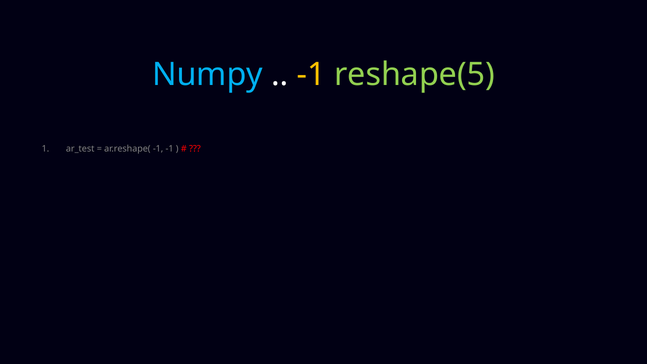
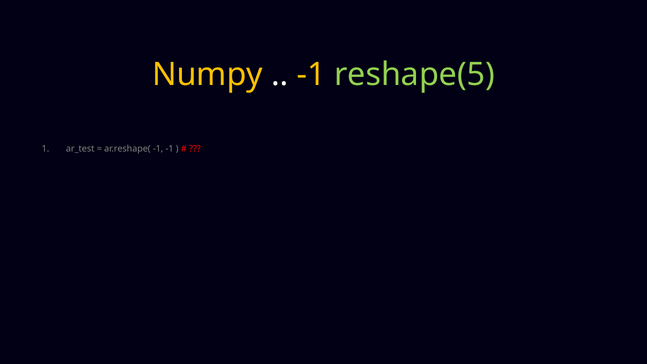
Numpy colour: light blue -> yellow
